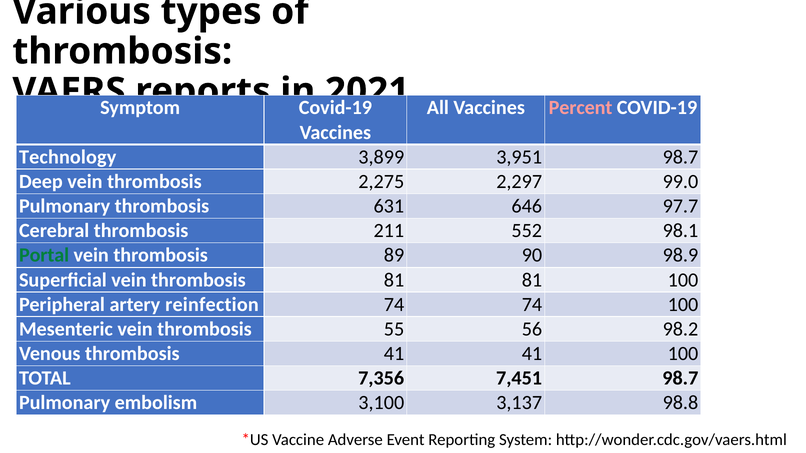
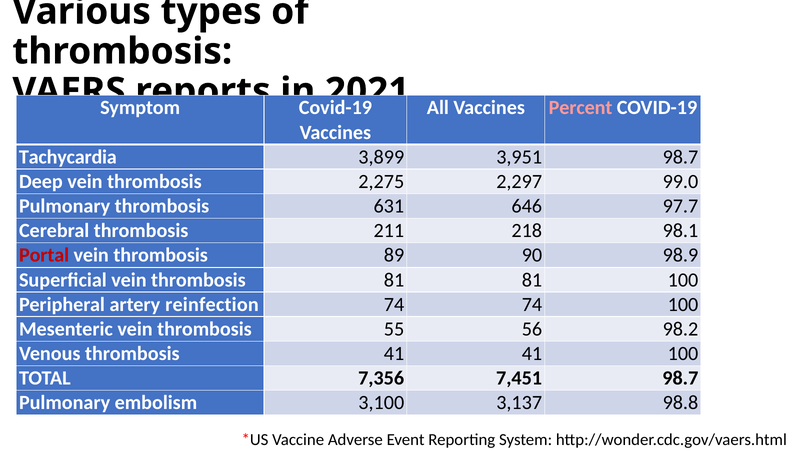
Technology: Technology -> Tachycardia
552: 552 -> 218
Portal colour: green -> red
